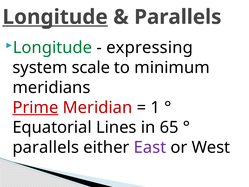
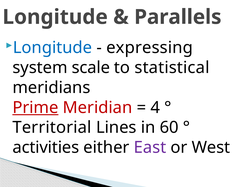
Longitude at (55, 17) underline: present -> none
Longitude at (53, 48) colour: green -> blue
minimum: minimum -> statistical
1: 1 -> 4
Equatorial: Equatorial -> Territorial
65: 65 -> 60
parallels at (46, 147): parallels -> activities
